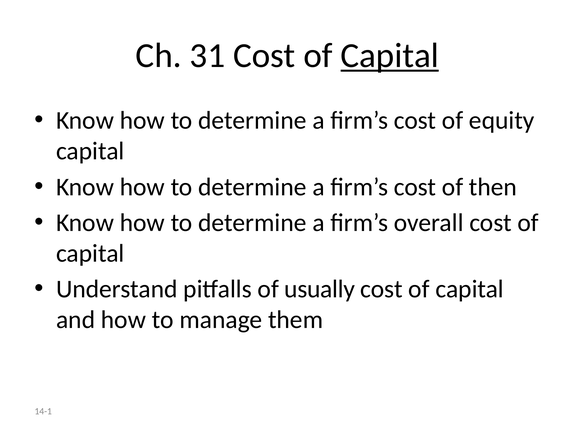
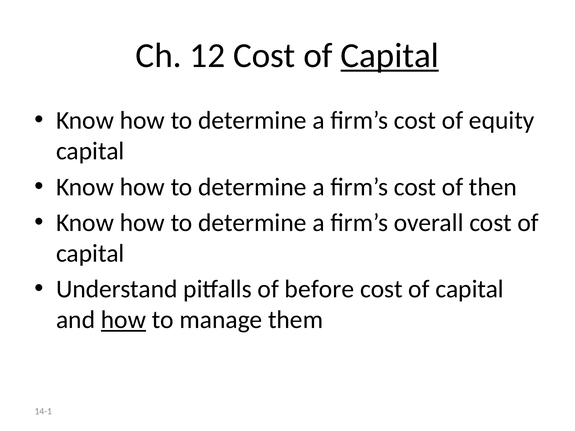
31: 31 -> 12
usually: usually -> before
how at (123, 320) underline: none -> present
